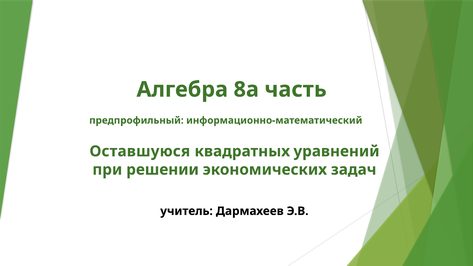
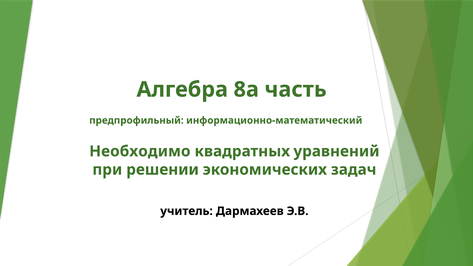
Оставшуюся: Оставшуюся -> Необходимо
